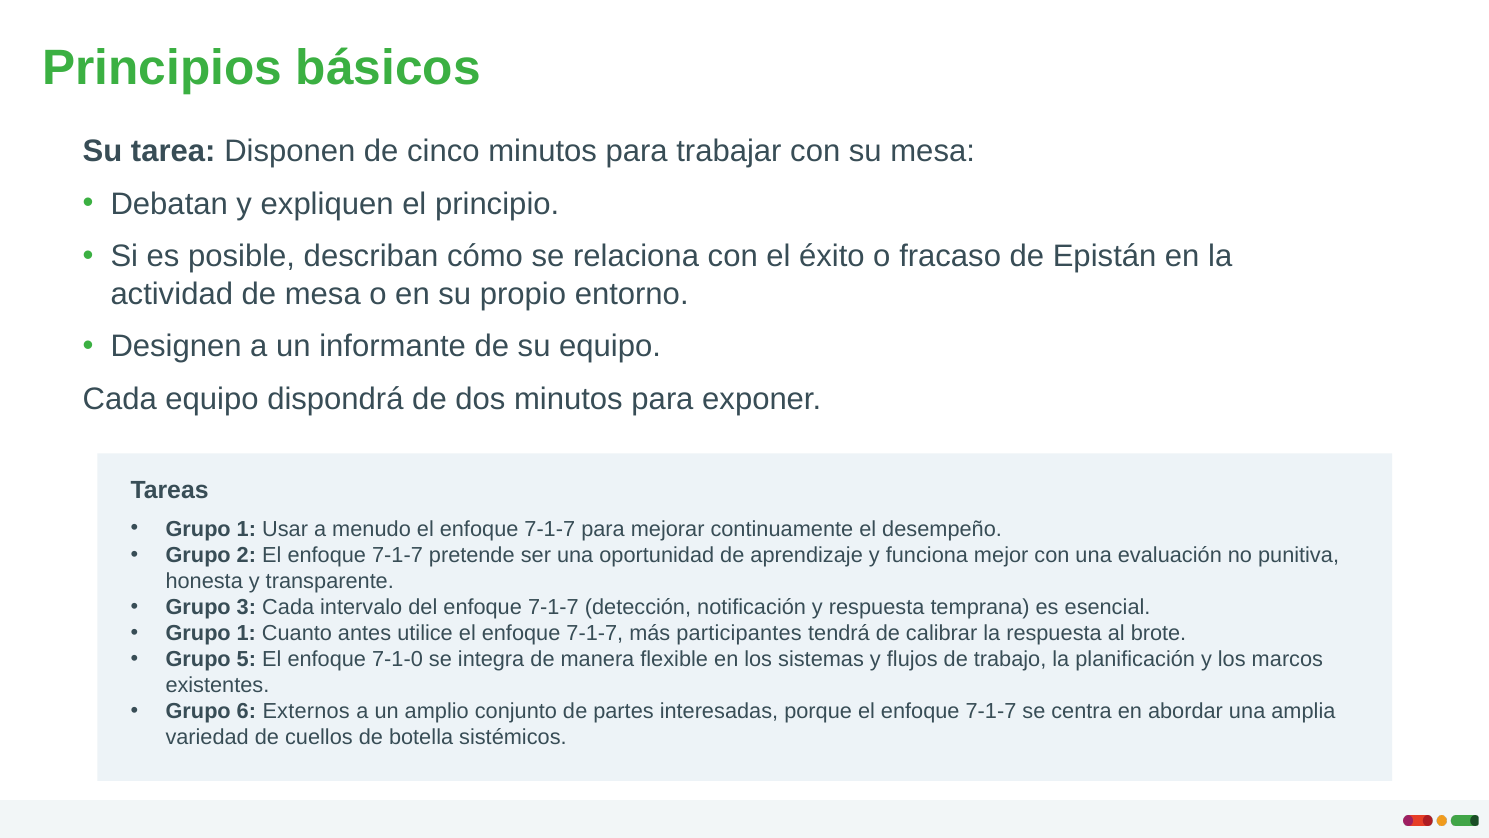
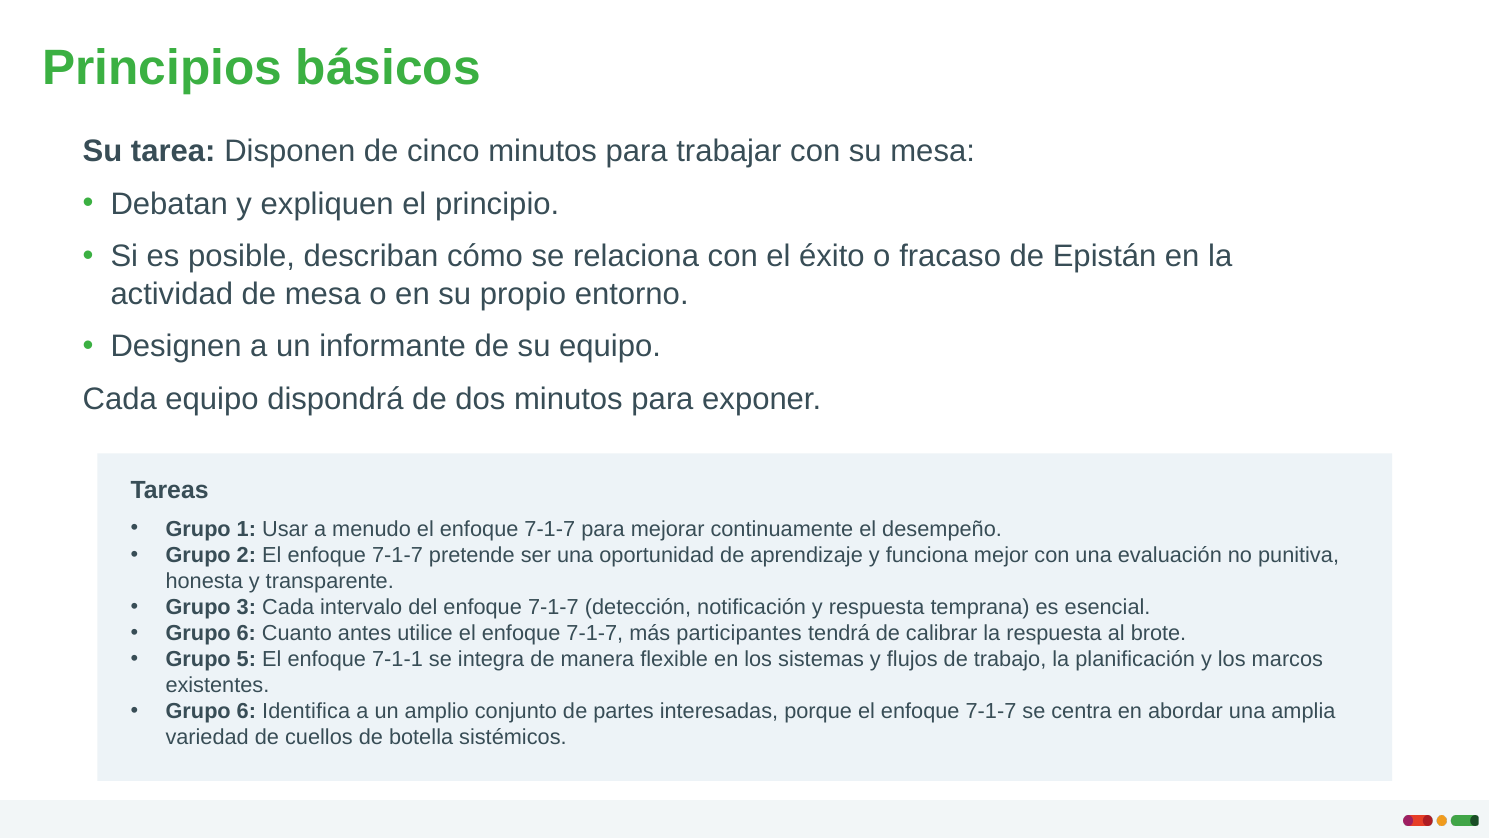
1 at (246, 633): 1 -> 6
7-1-0: 7-1-0 -> 7-1-1
Externos: Externos -> Identifica
